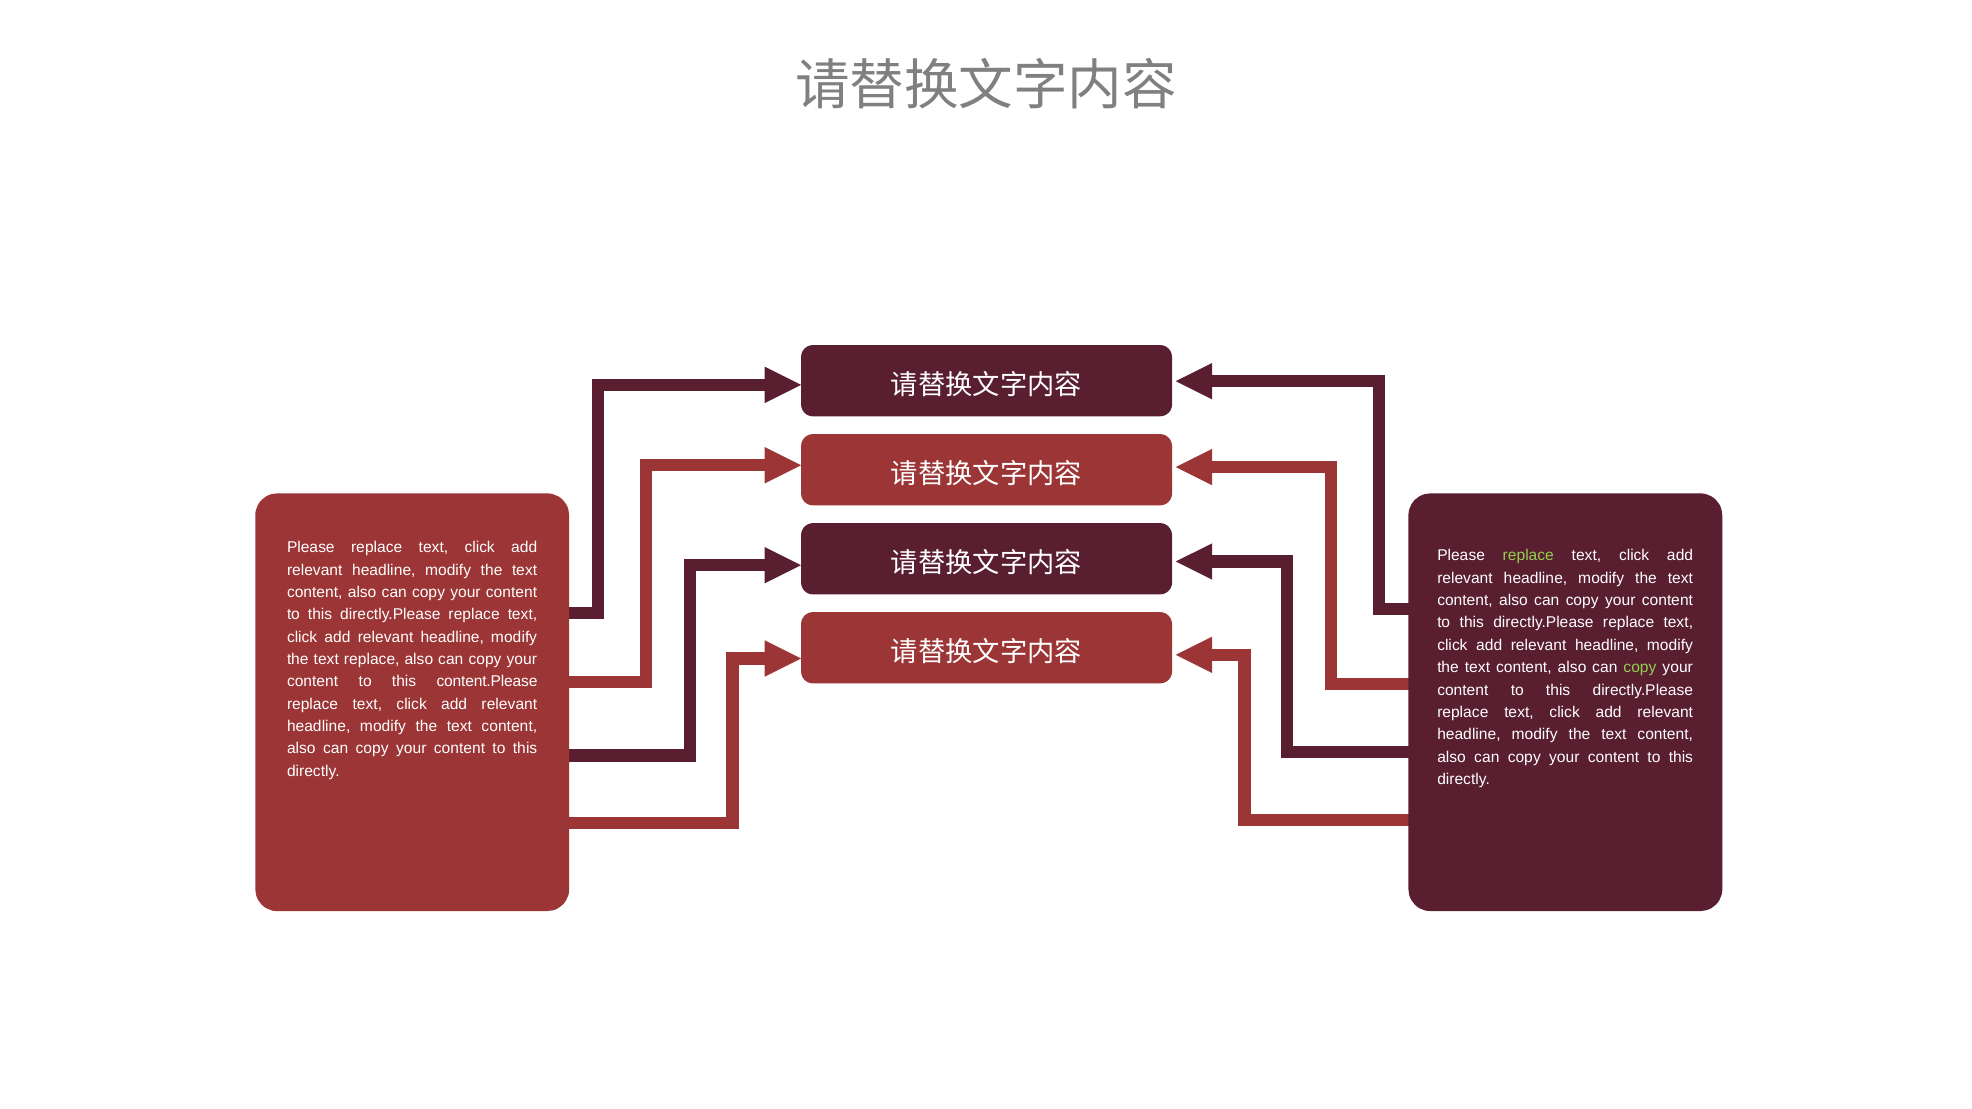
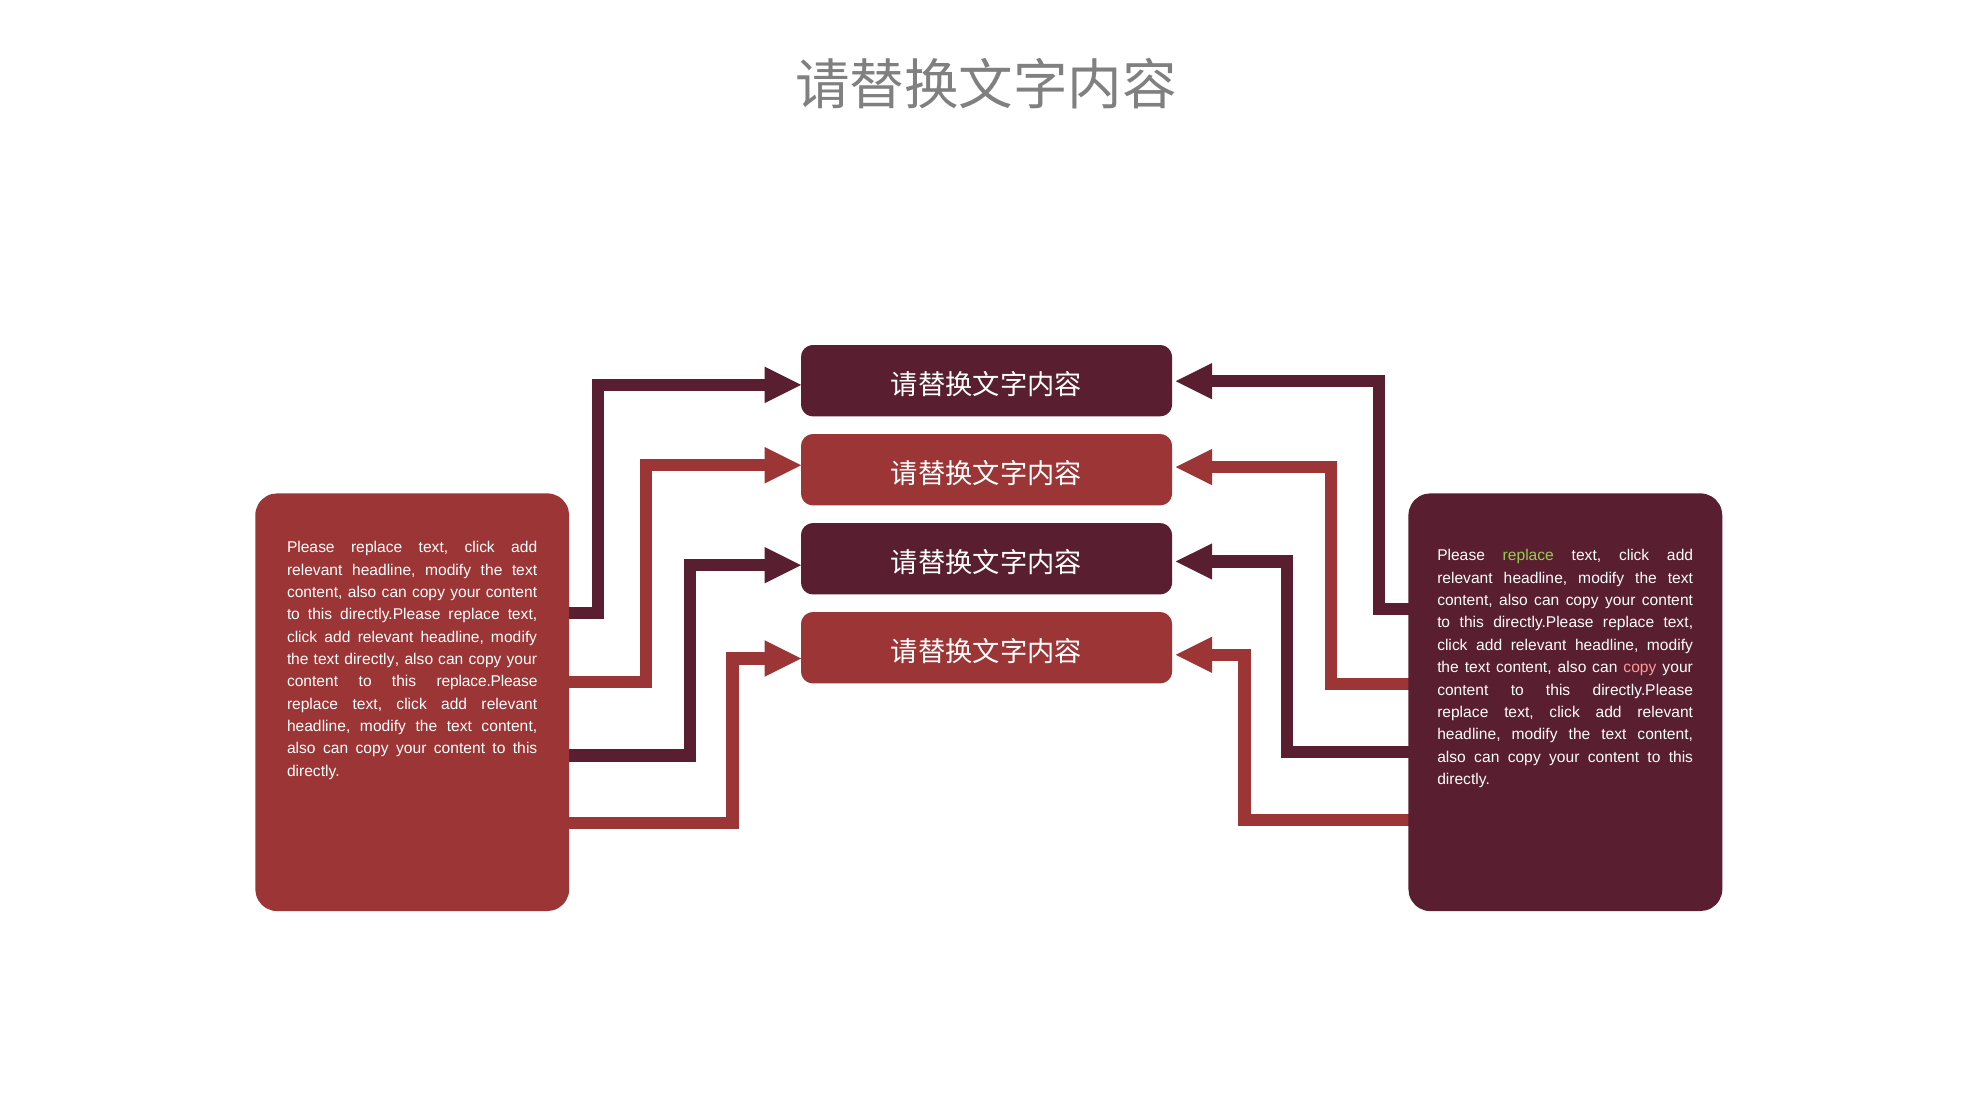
text replace: replace -> directly
copy at (1640, 668) colour: light green -> pink
content.Please: content.Please -> replace.Please
